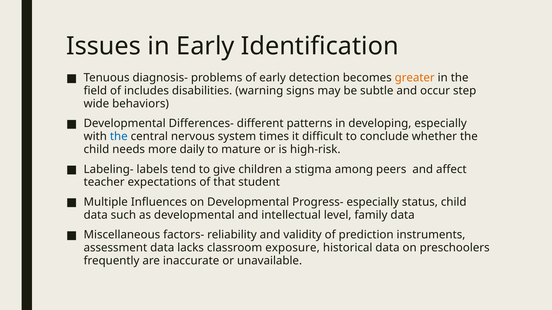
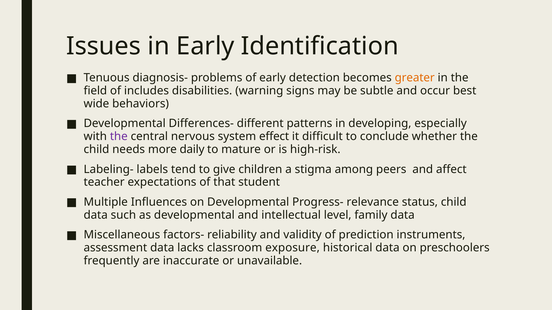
step: step -> best
the at (119, 137) colour: blue -> purple
times: times -> effect
Progress- especially: especially -> relevance
